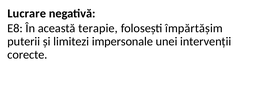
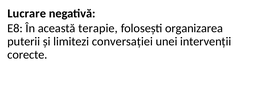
împărtășim: împărtășim -> organizarea
impersonale: impersonale -> conversației
